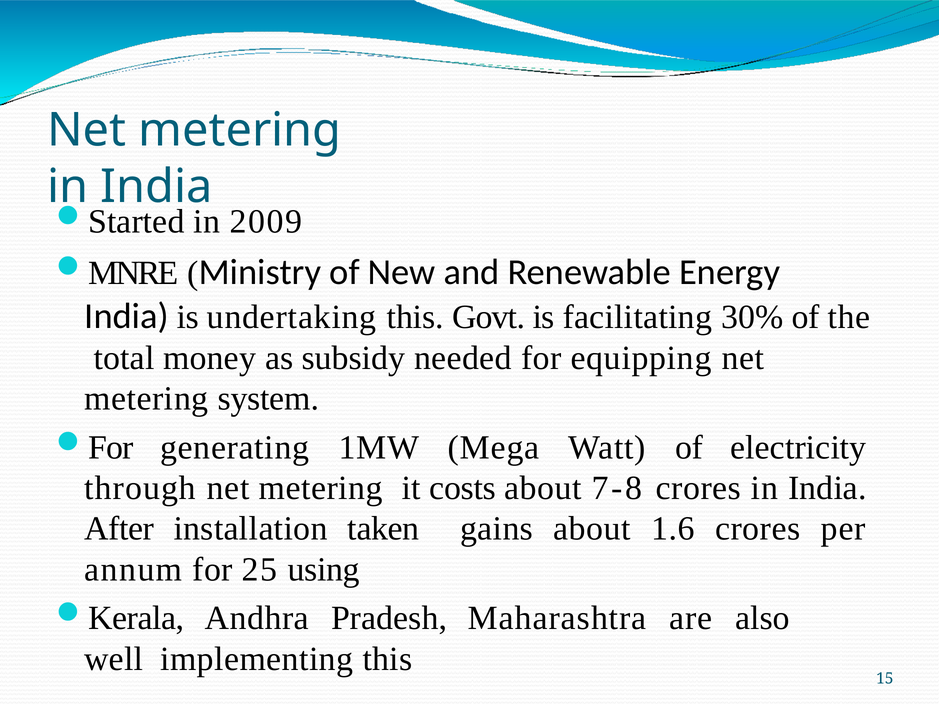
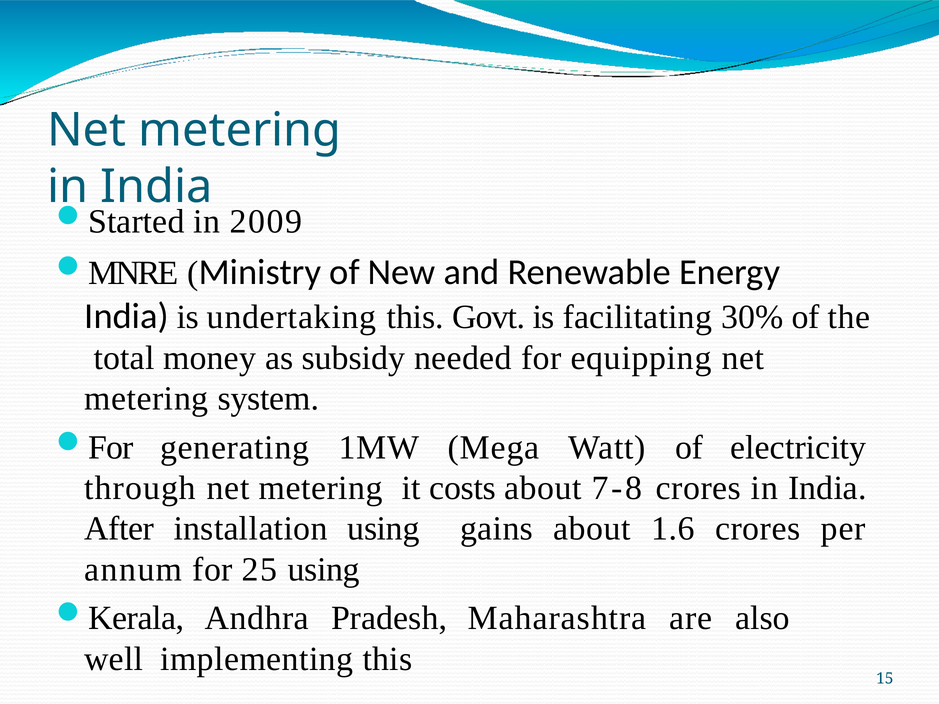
installation taken: taken -> using
